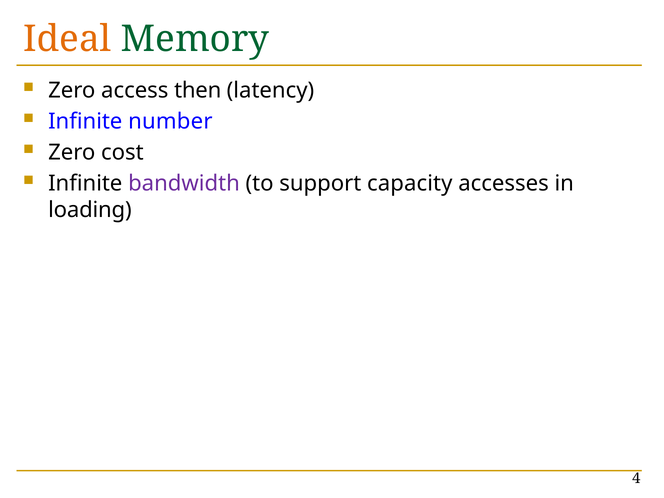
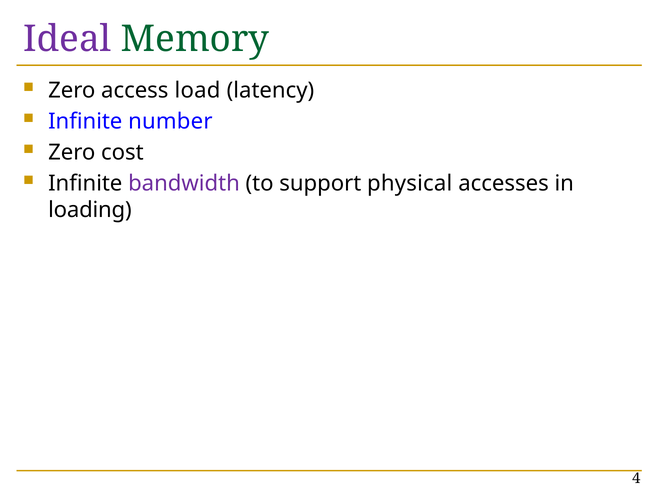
Ideal colour: orange -> purple
then: then -> load
capacity: capacity -> physical
